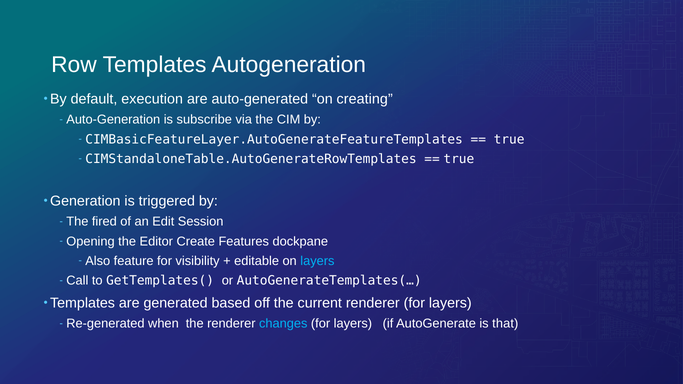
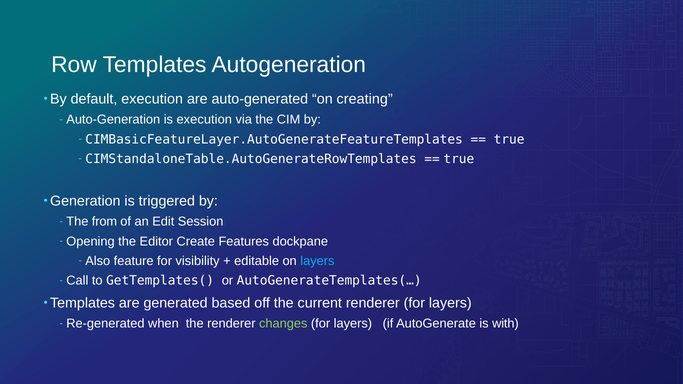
is subscribe: subscribe -> execution
fired: fired -> from
changes colour: light blue -> light green
that: that -> with
